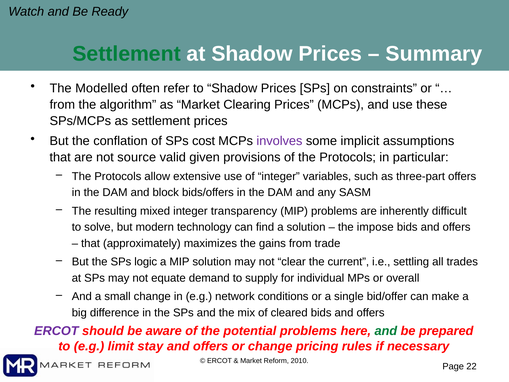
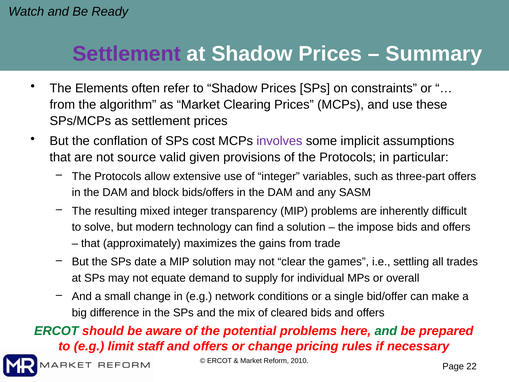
Settlement at (127, 54) colour: green -> purple
Modelled: Modelled -> Elements
logic: logic -> date
current: current -> games
ERCOT at (56, 331) colour: purple -> green
stay: stay -> staff
